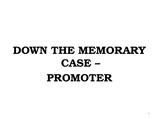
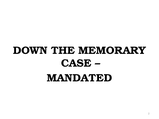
PROMOTER: PROMOTER -> MANDATED
